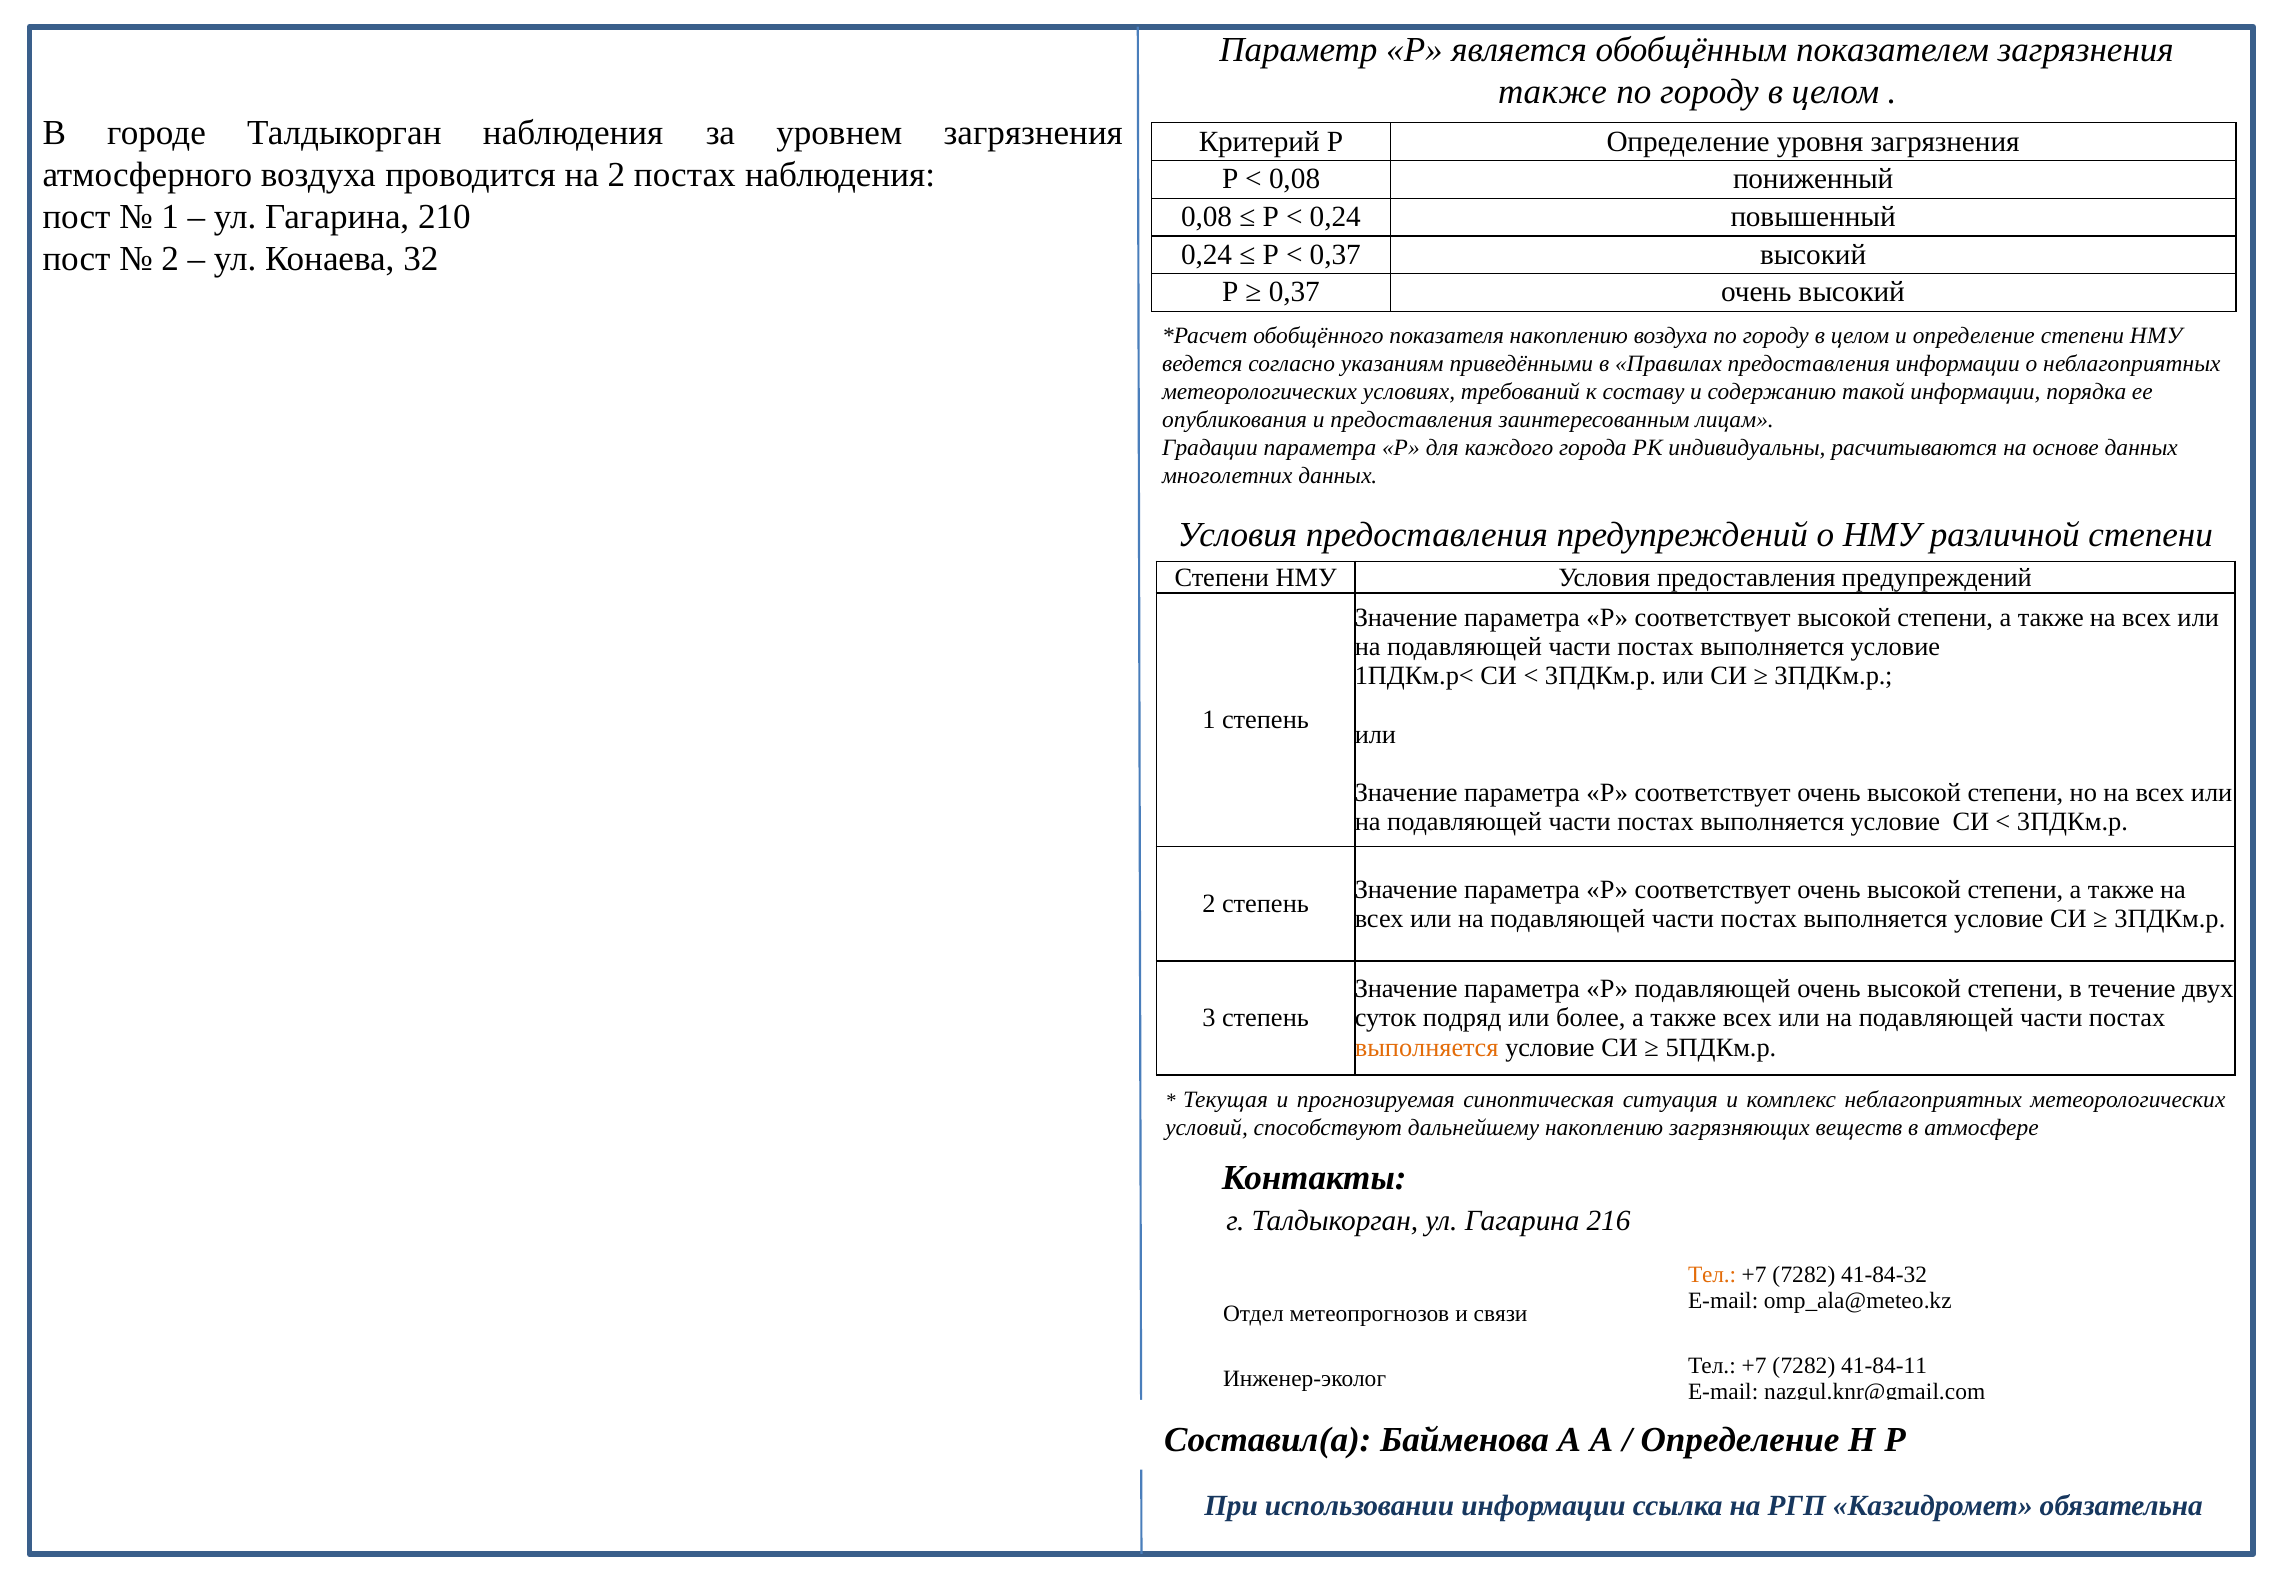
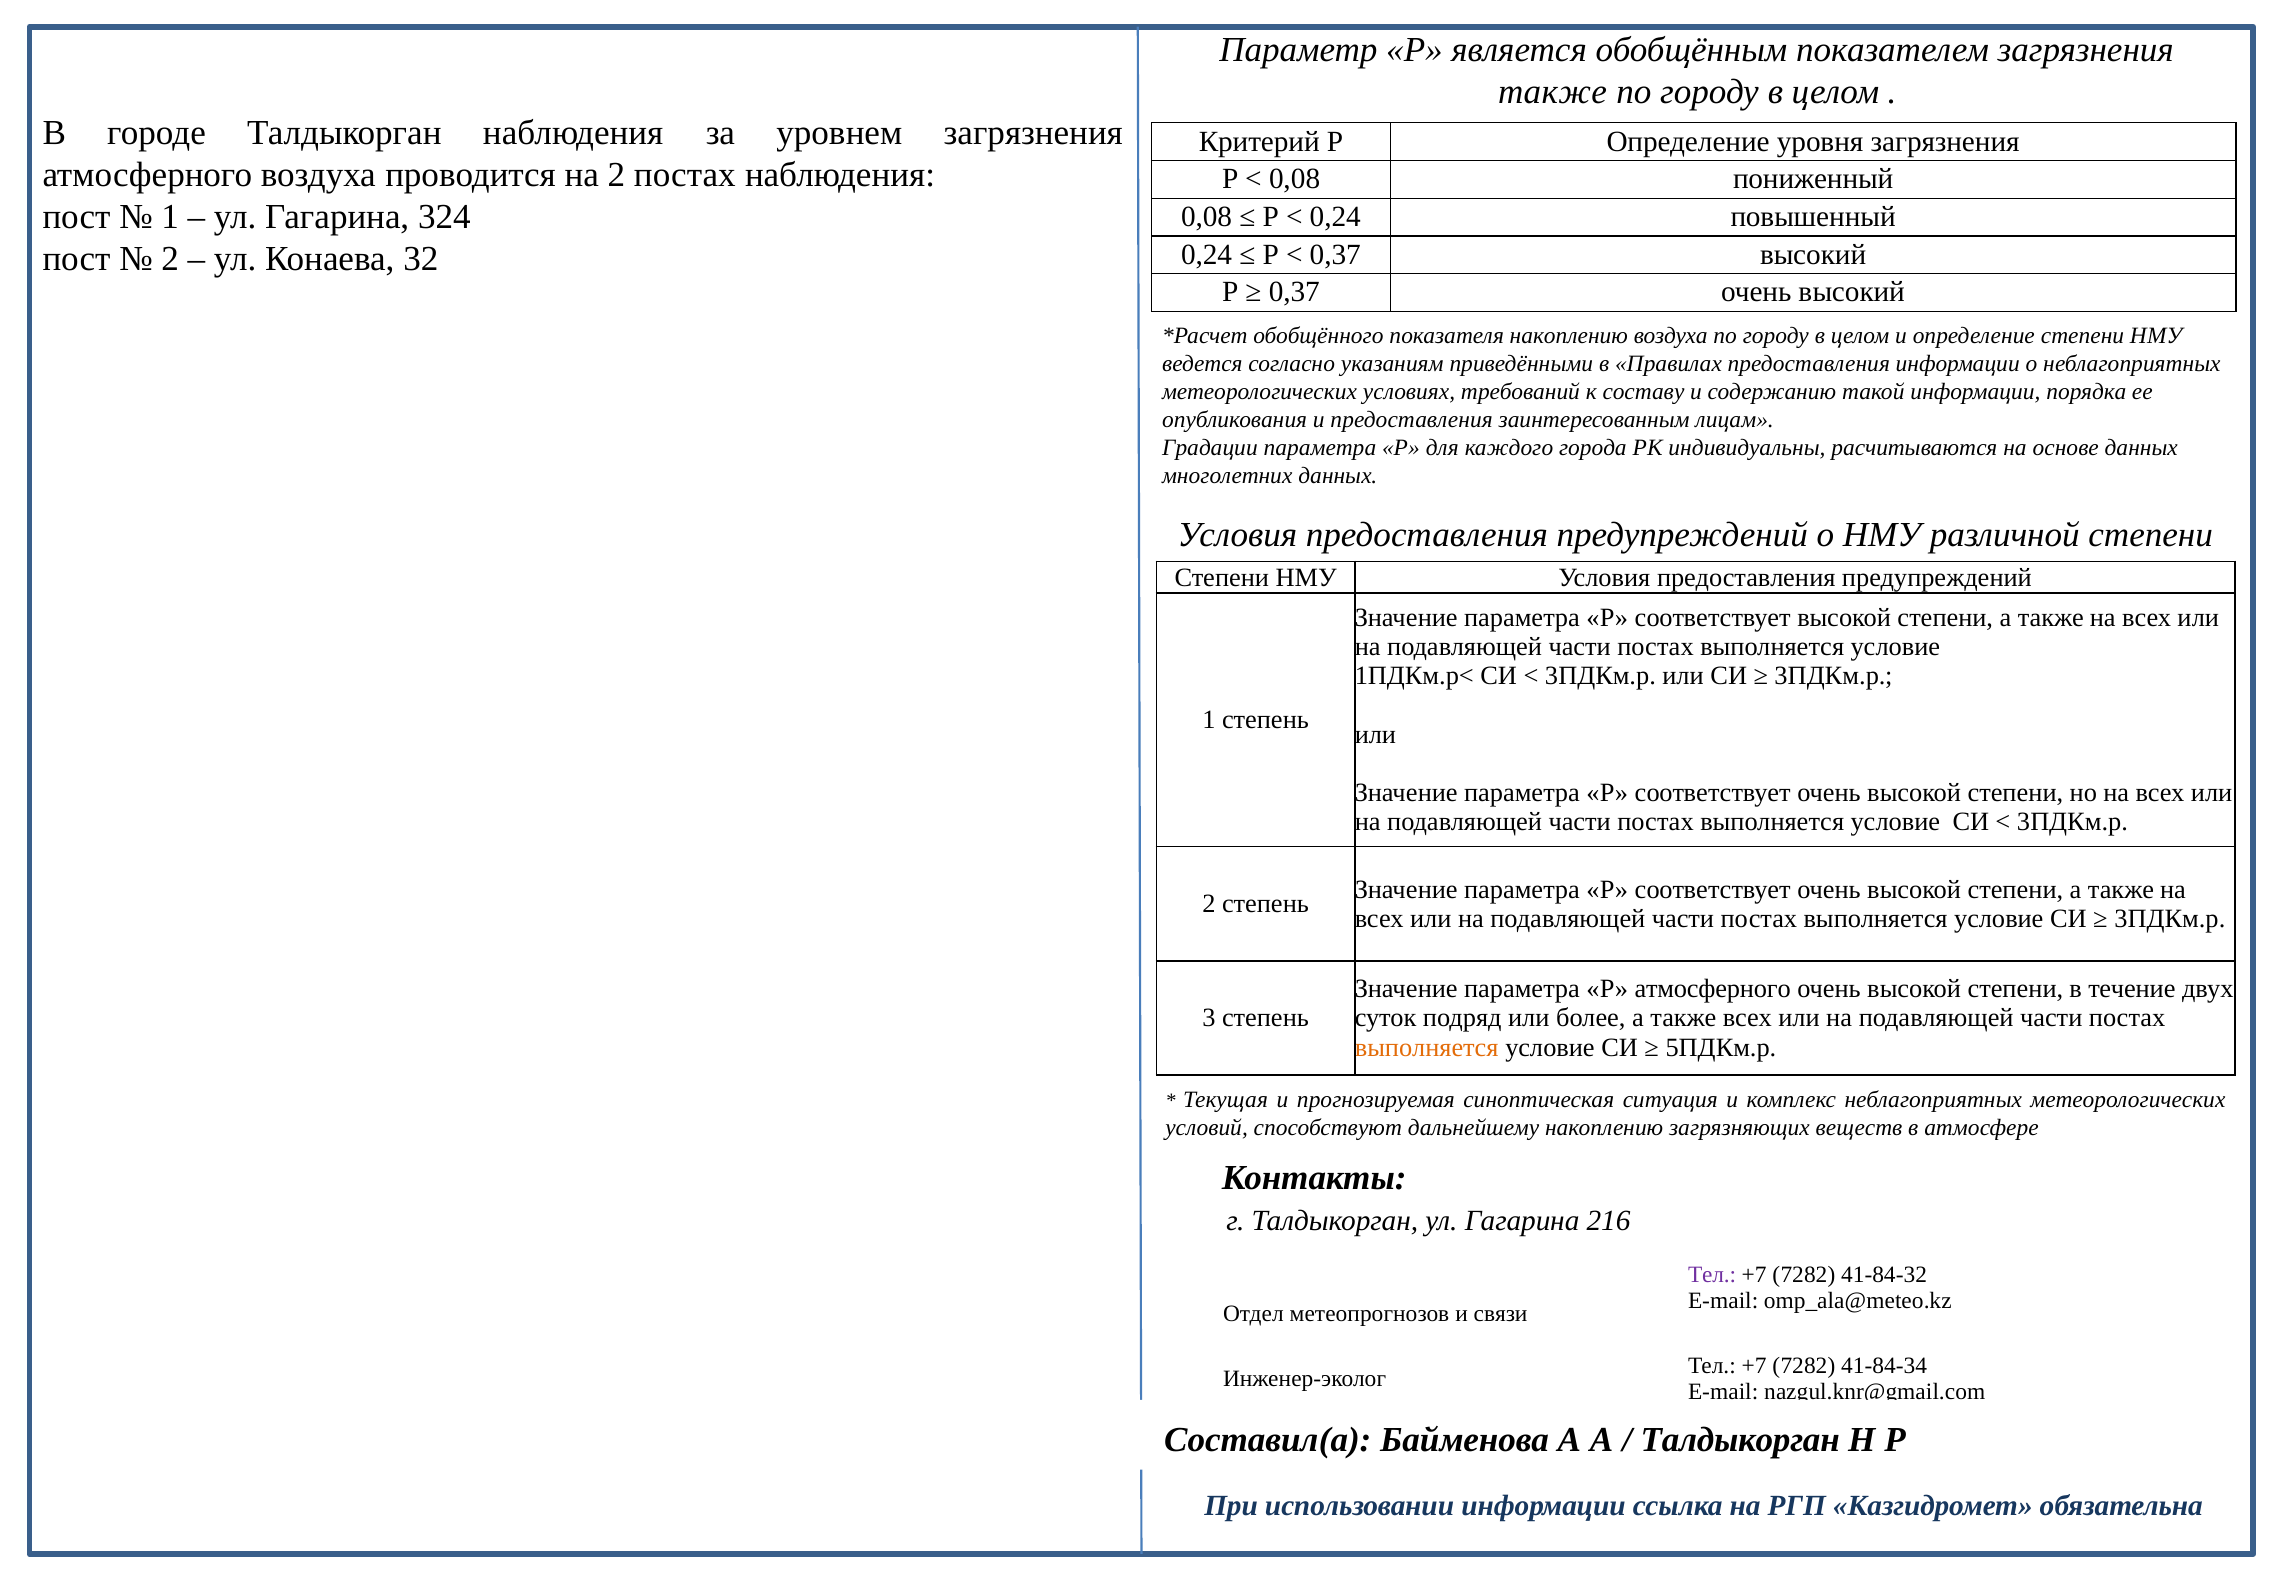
210: 210 -> 324
Р подавляющей: подавляющей -> атмосферного
Тел at (1712, 1274) colour: orange -> purple
41-84-11: 41-84-11 -> 41-84-34
Определение at (1740, 1439): Определение -> Талдыкорган
